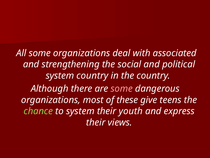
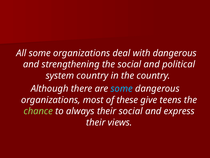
with associated: associated -> dangerous
some at (122, 88) colour: pink -> light blue
to system: system -> always
their youth: youth -> social
